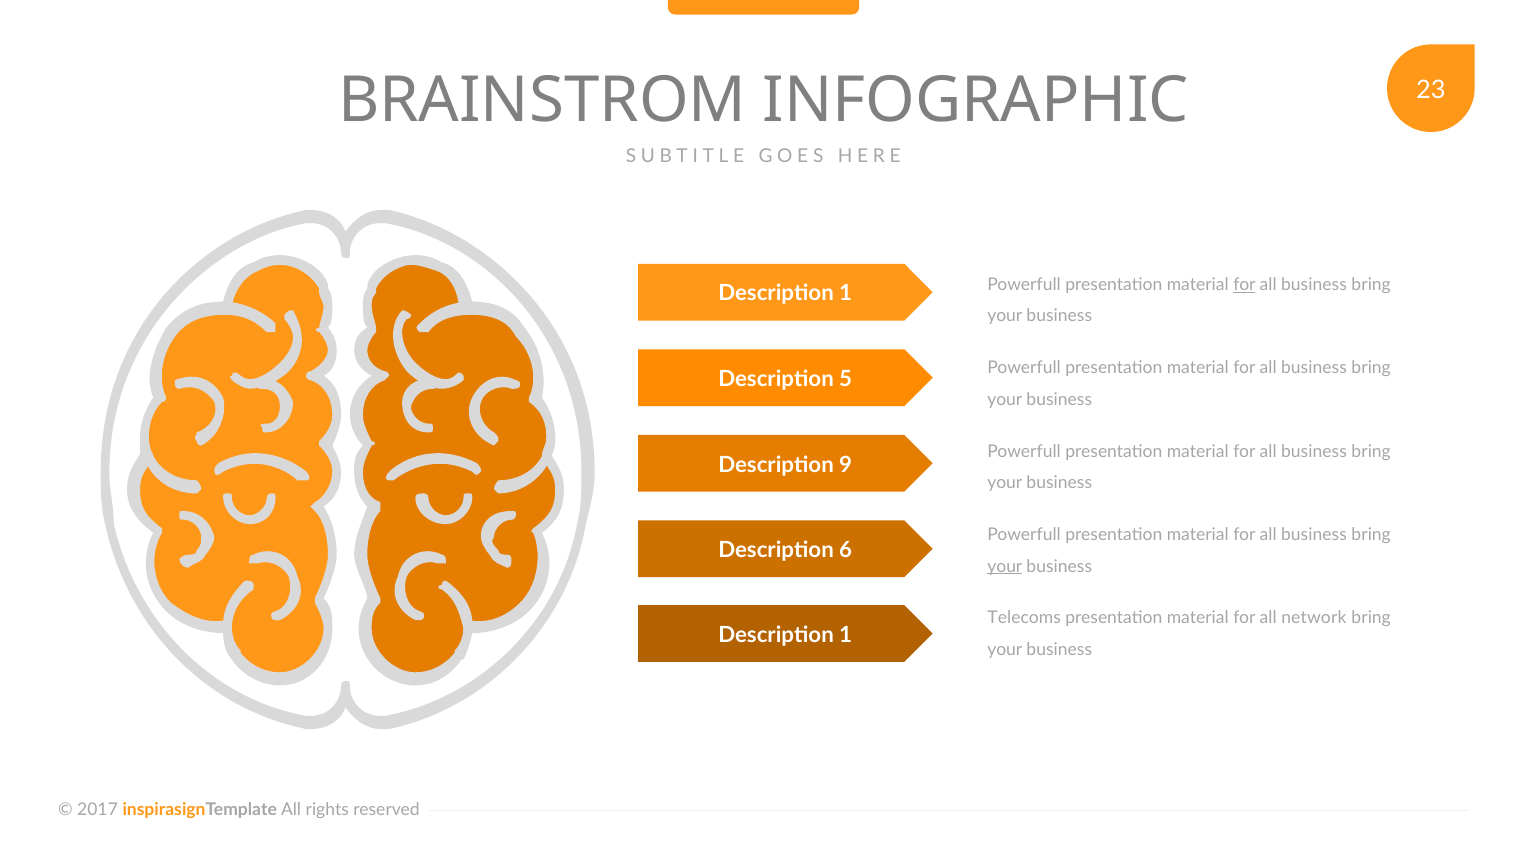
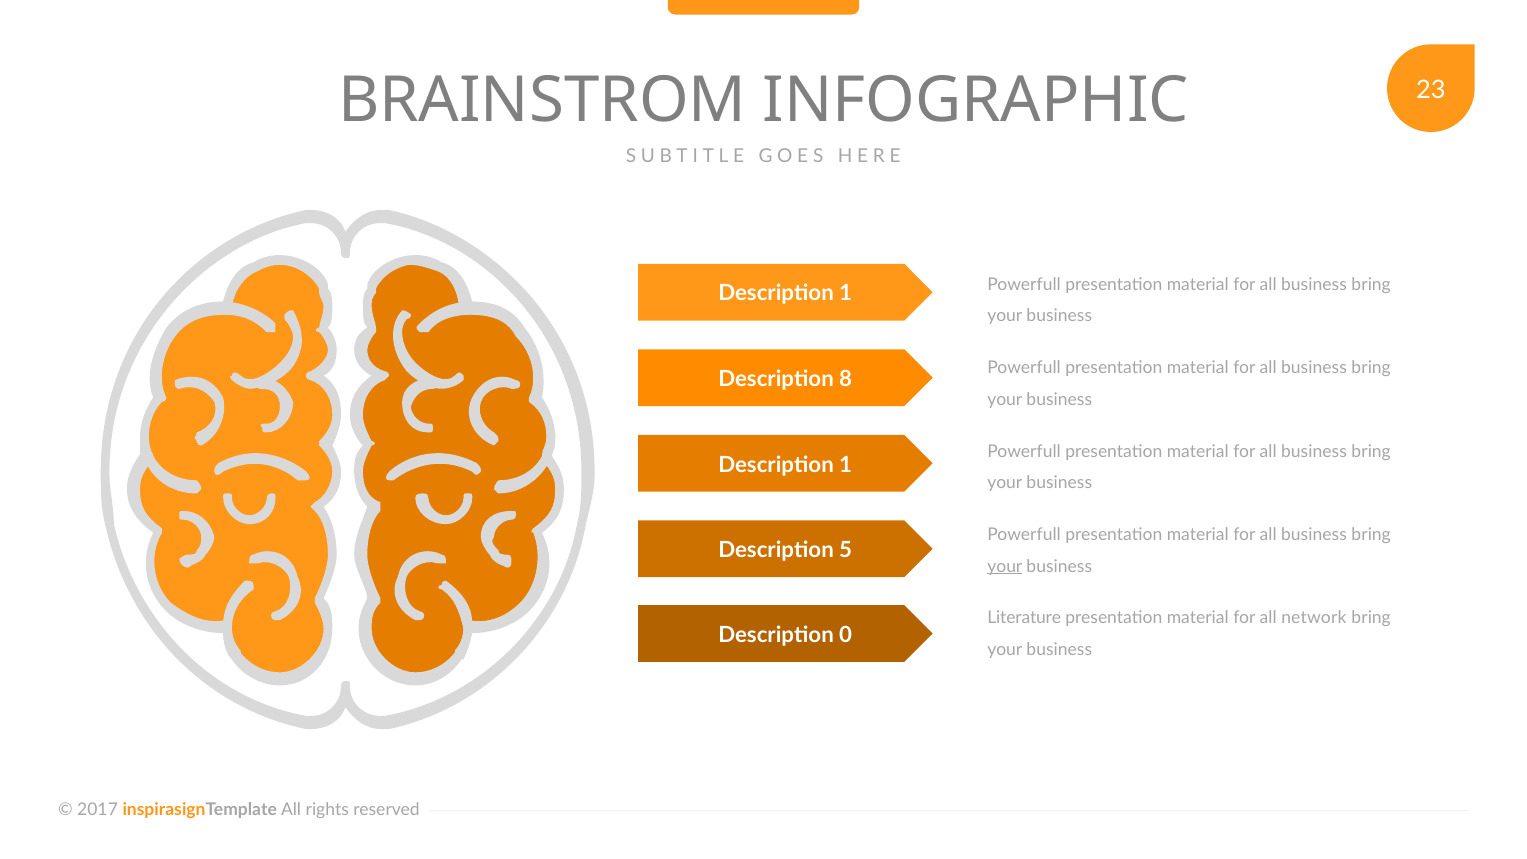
for at (1244, 285) underline: present -> none
5: 5 -> 8
9 at (846, 465): 9 -> 1
6: 6 -> 5
Telecoms: Telecoms -> Literature
1 at (846, 635): 1 -> 0
